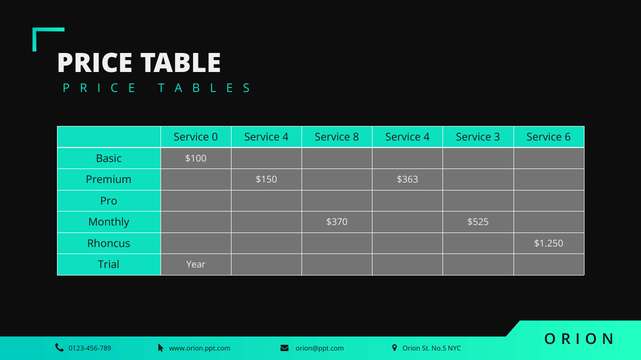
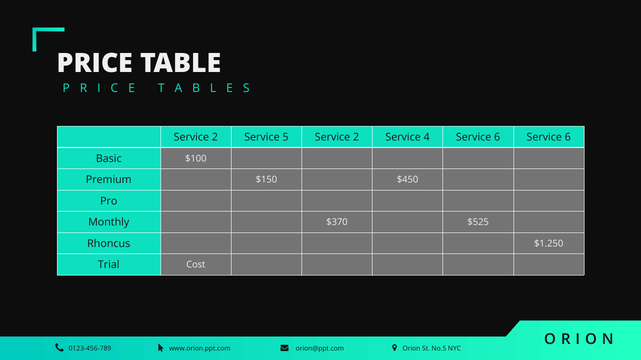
0 at (215, 138): 0 -> 2
4 at (285, 138): 4 -> 5
8 at (356, 138): 8 -> 2
4 Service 3: 3 -> 6
$363: $363 -> $450
Year: Year -> Cost
